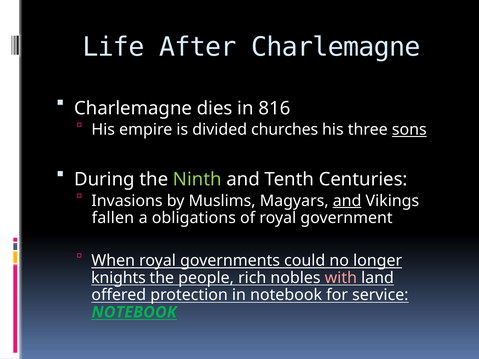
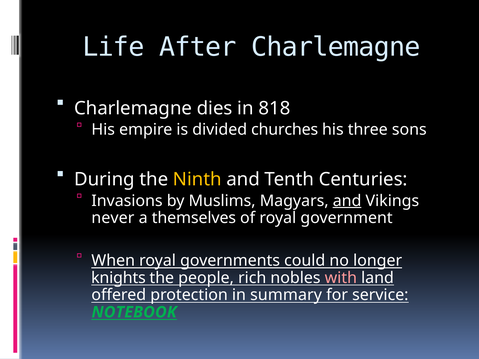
816: 816 -> 818
sons underline: present -> none
Ninth colour: light green -> yellow
fallen: fallen -> never
obligations: obligations -> themselves
in notebook: notebook -> summary
